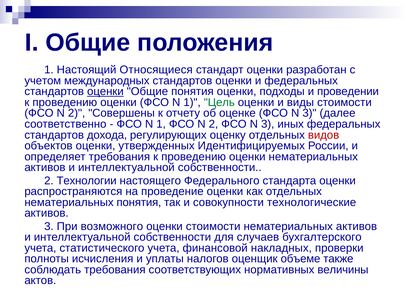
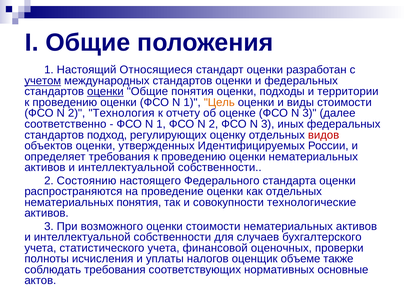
учетом underline: none -> present
проведении: проведении -> территории
Цель colour: green -> orange
Совершены: Совершены -> Технология
дохода: дохода -> подход
Технологии: Технологии -> Состоянию
накладных: накладных -> оценочных
величины: величины -> основные
